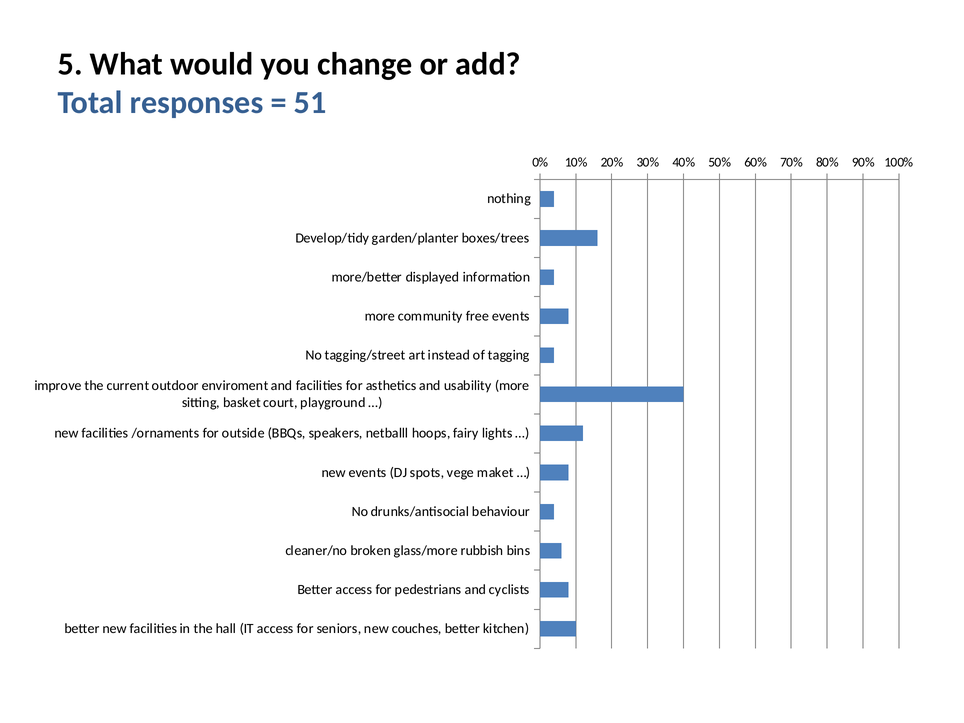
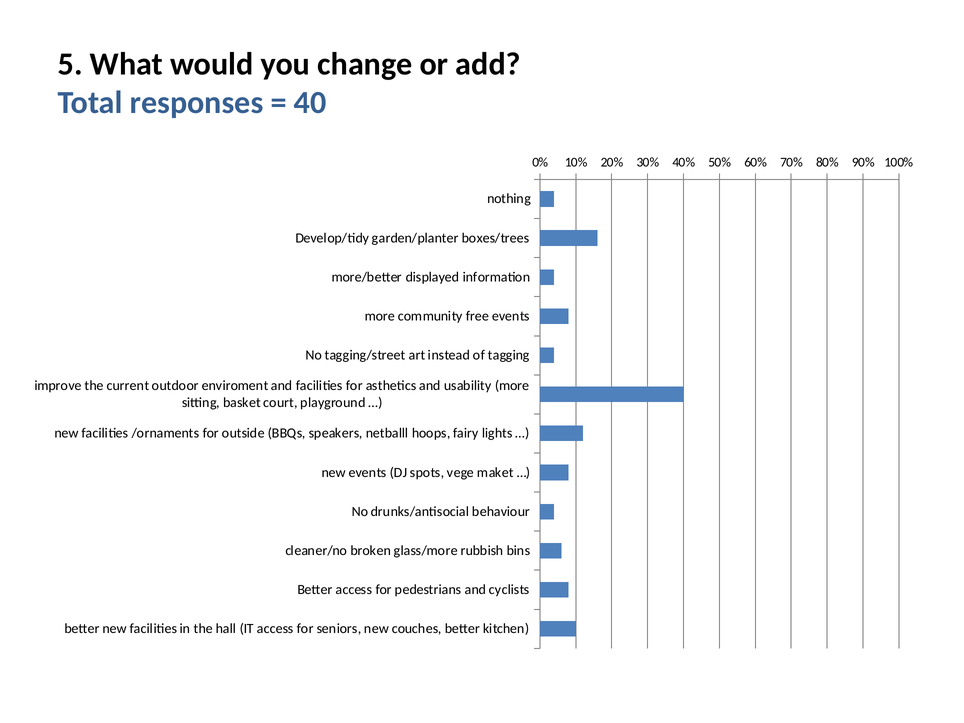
51: 51 -> 40
